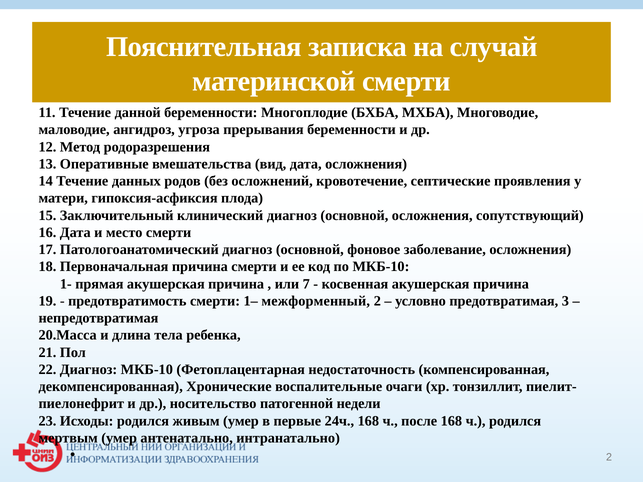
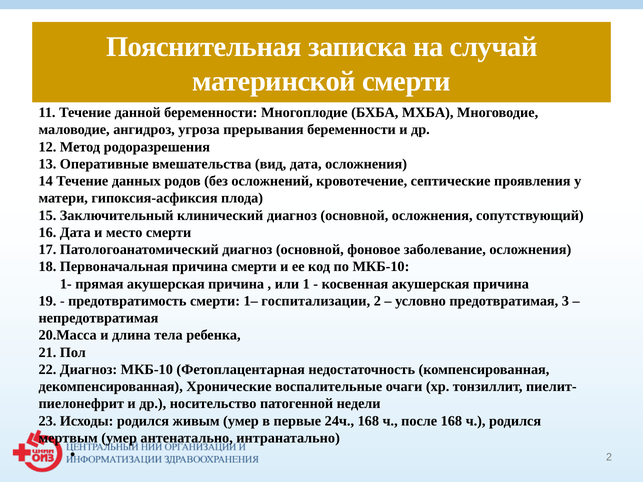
7: 7 -> 1
межформенный: межформенный -> госпитализации
